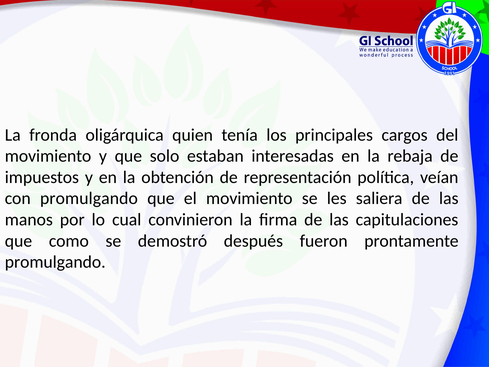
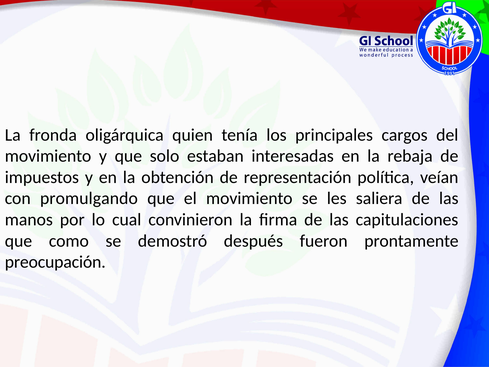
promulgando at (55, 262): promulgando -> preocupación
